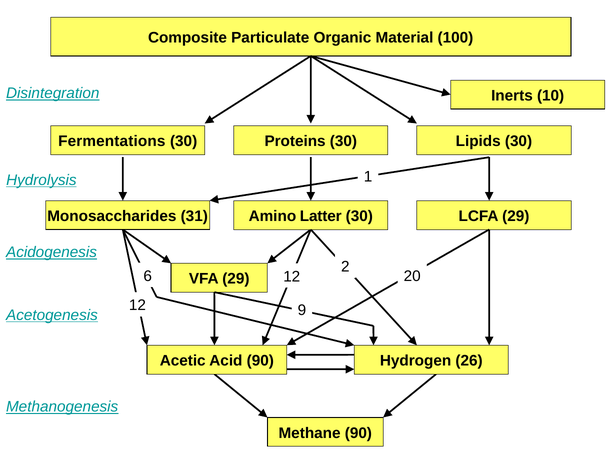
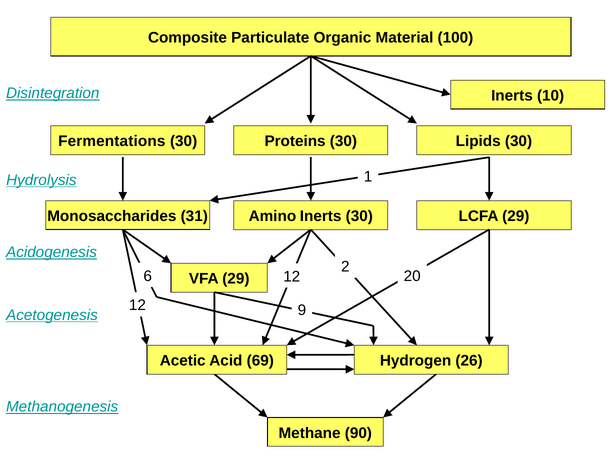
Amino Latter: Latter -> Inerts
Acid 90: 90 -> 69
